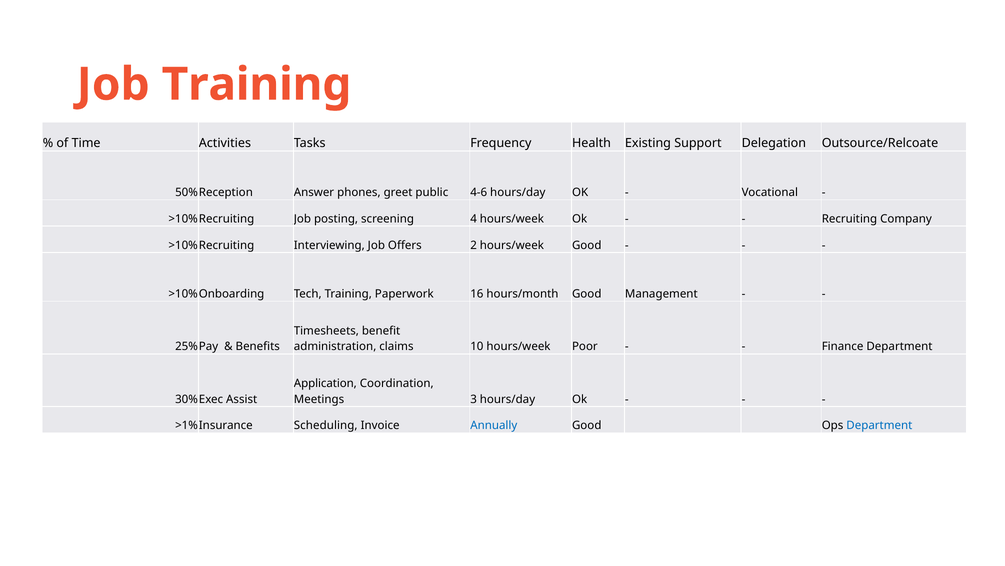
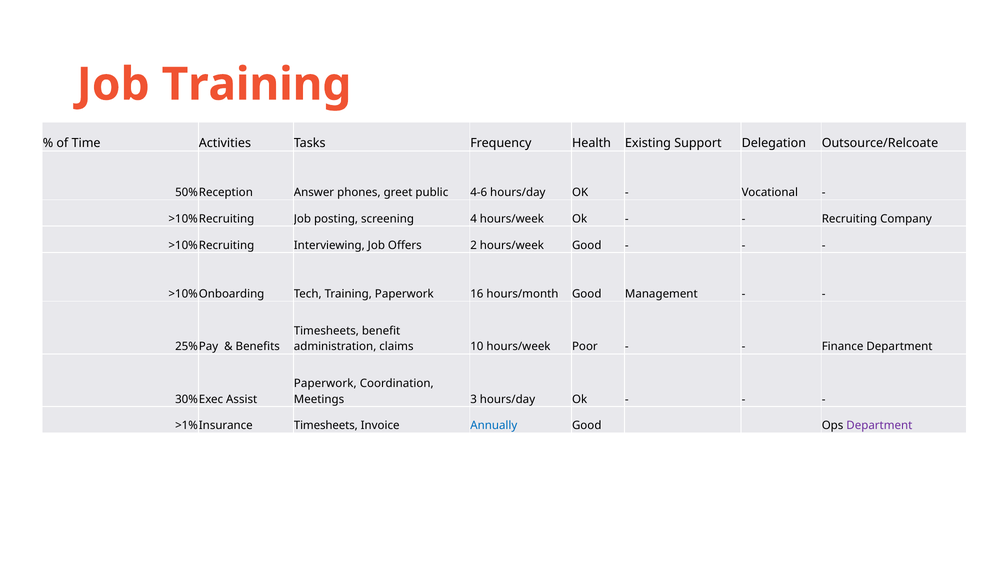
Application at (325, 383): Application -> Paperwork
Scheduling at (326, 425): Scheduling -> Timesheets
Department at (879, 425) colour: blue -> purple
